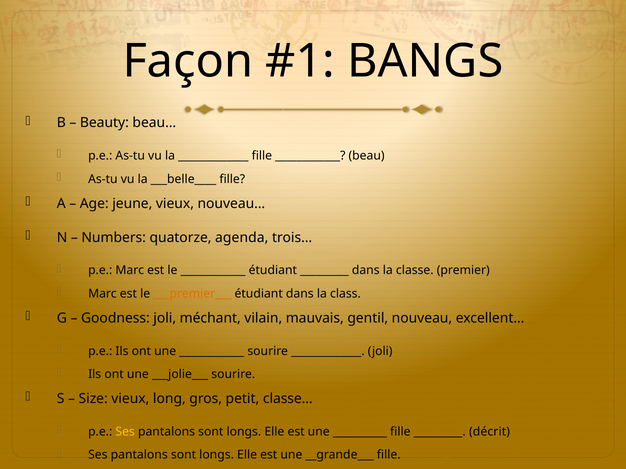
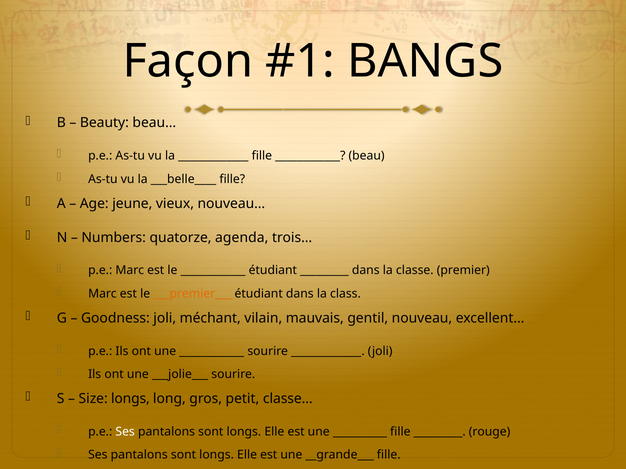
Size vieux: vieux -> longs
Ses at (125, 432) colour: yellow -> white
décrit: décrit -> rouge
